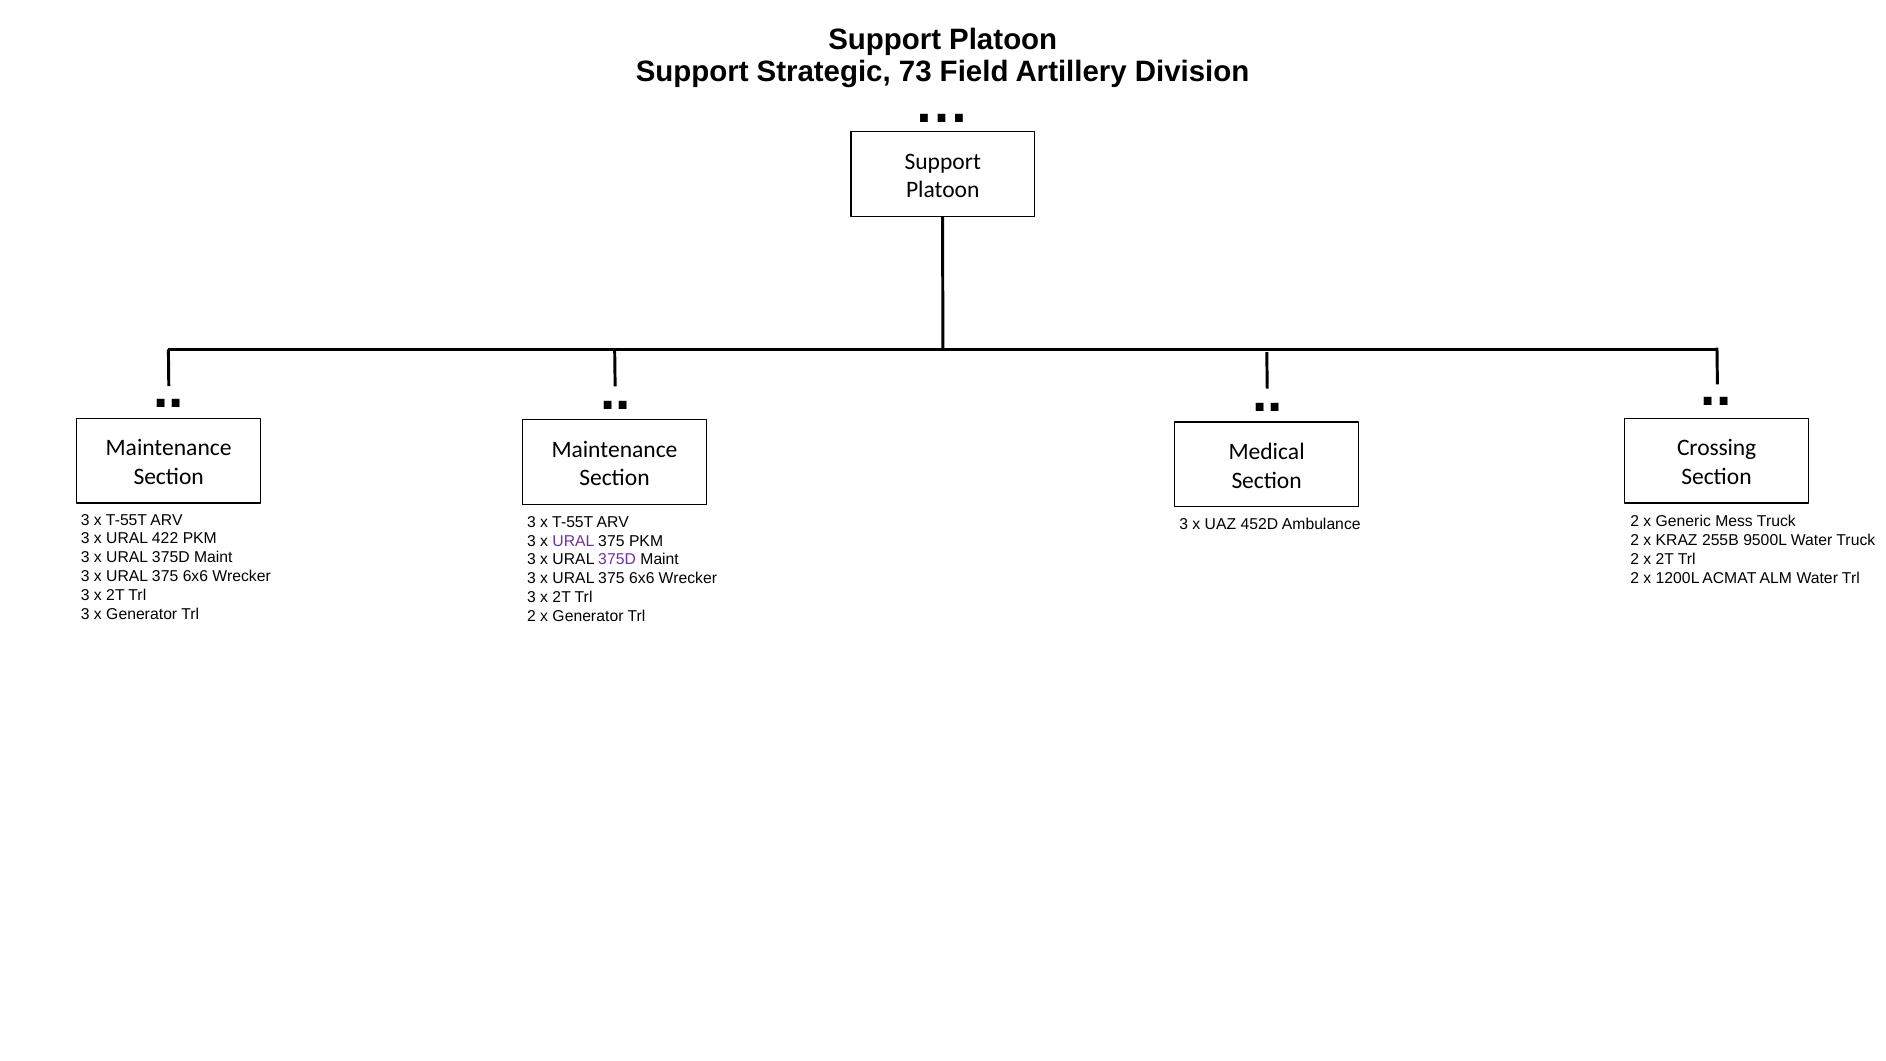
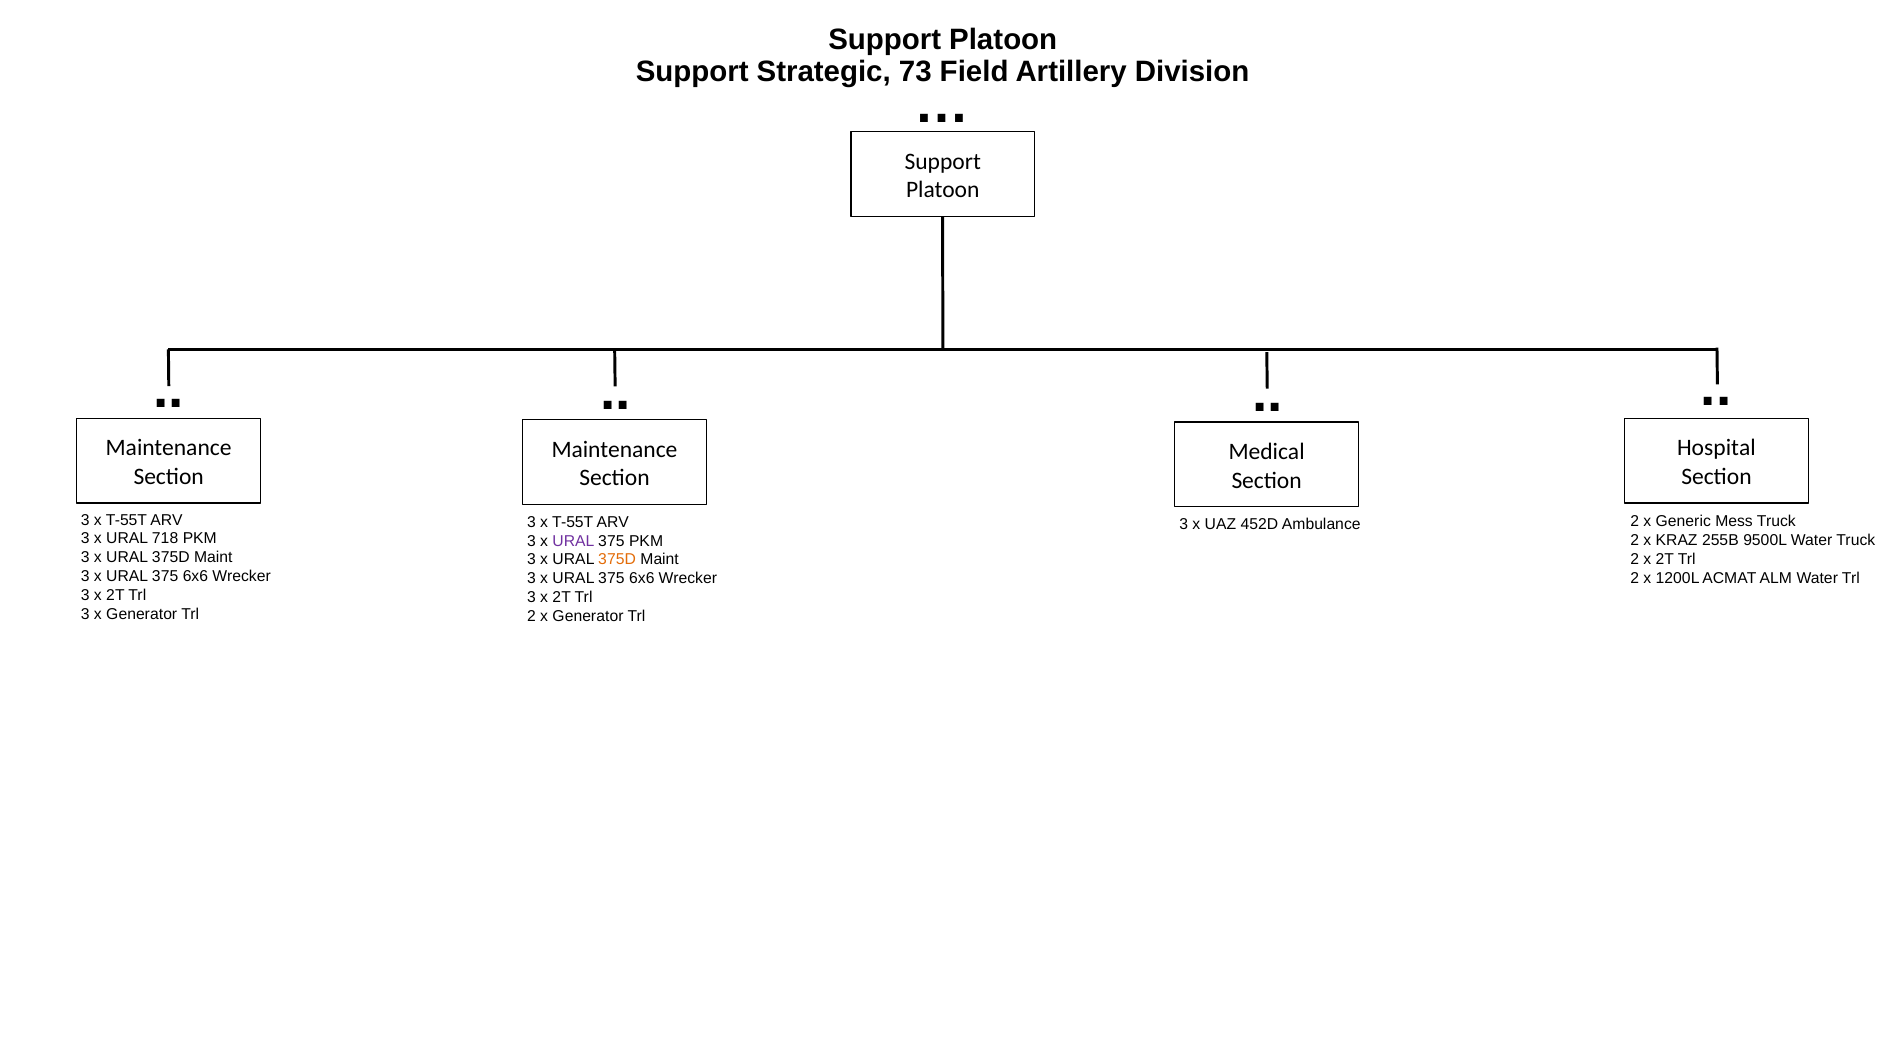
Crossing: Crossing -> Hospital
422: 422 -> 718
375D at (617, 560) colour: purple -> orange
